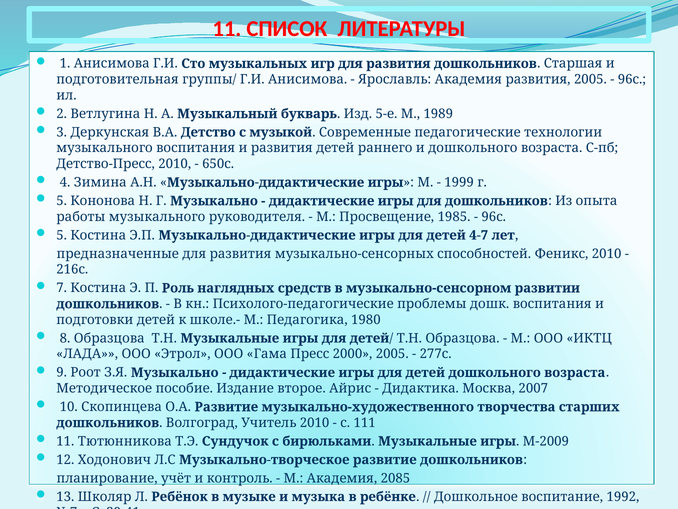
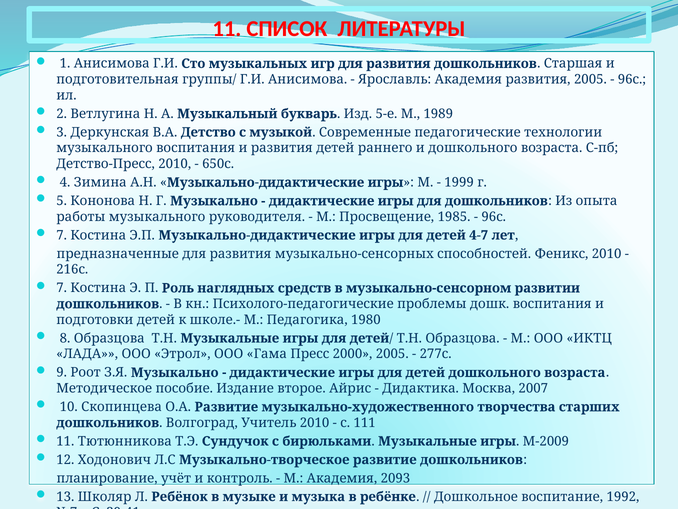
5 at (62, 235): 5 -> 7
2085: 2085 -> 2093
